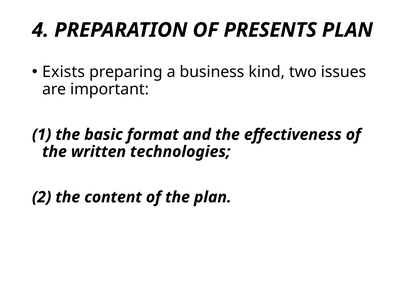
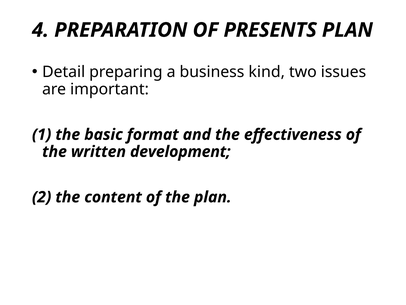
Exists: Exists -> Detail
technologies: technologies -> development
